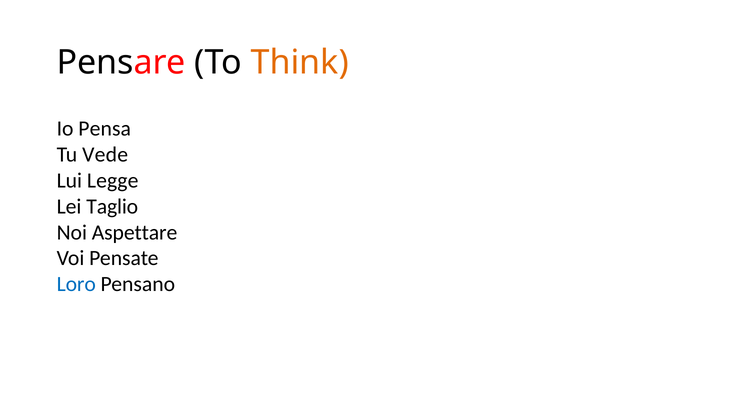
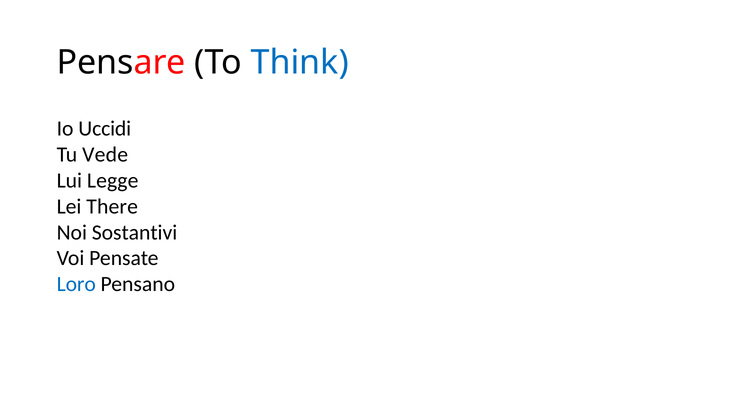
Think colour: orange -> blue
Pensa: Pensa -> Uccidi
Taglio: Taglio -> There
Aspettare: Aspettare -> Sostantivi
